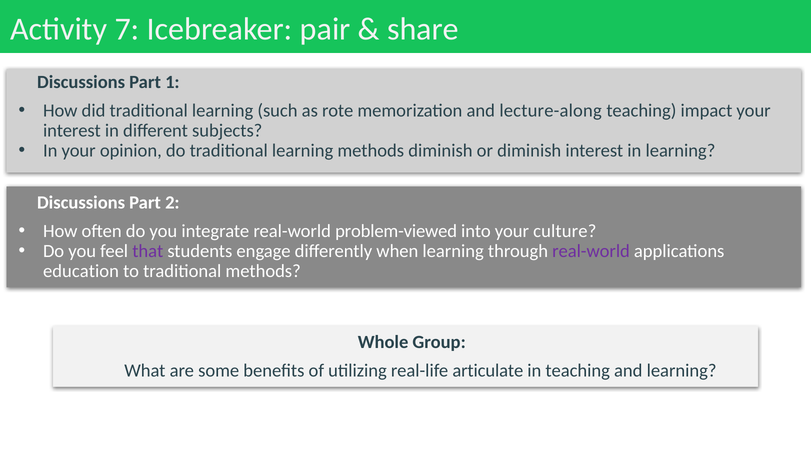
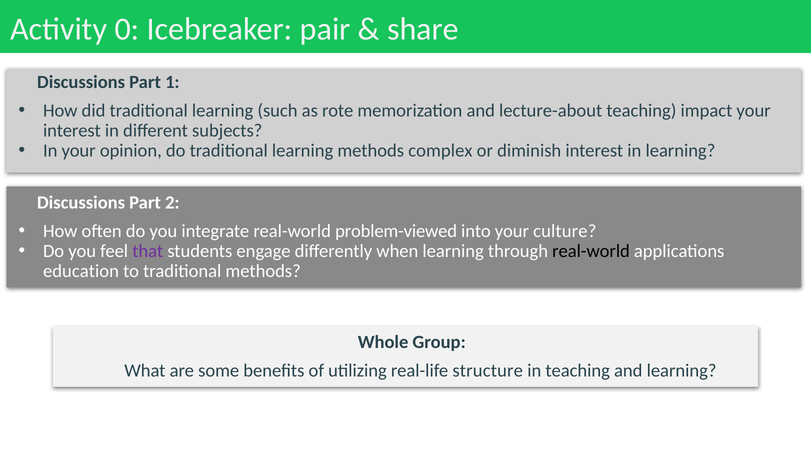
7: 7 -> 0
lecture-along: lecture-along -> lecture-about
methods diminish: diminish -> complex
real-world at (591, 251) colour: purple -> black
articulate: articulate -> structure
